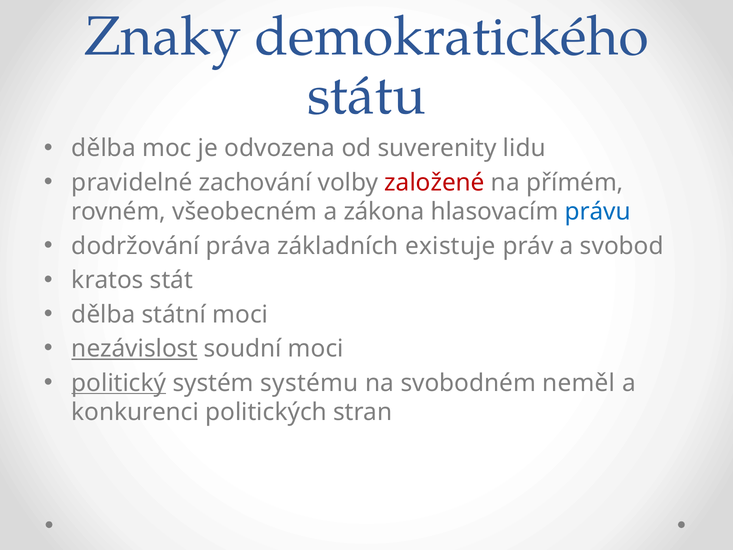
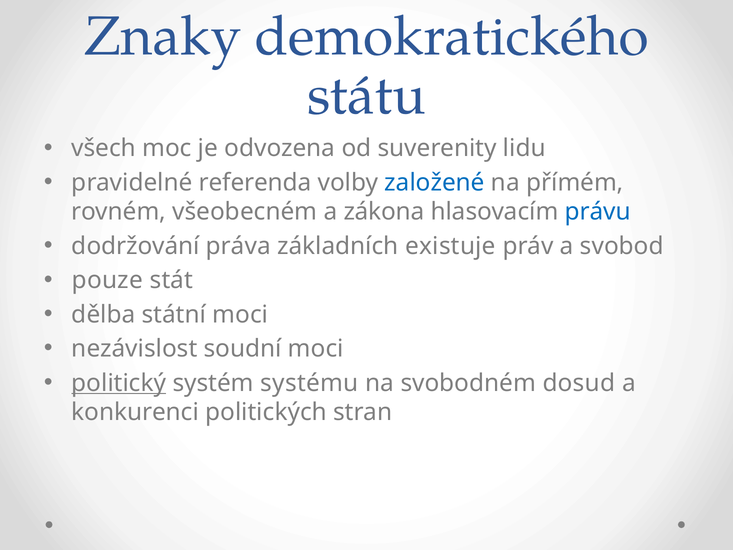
dělba at (104, 148): dělba -> všech
zachování: zachování -> referenda
založené colour: red -> blue
kratos: kratos -> pouze
nezávislost underline: present -> none
neměl: neměl -> dosud
